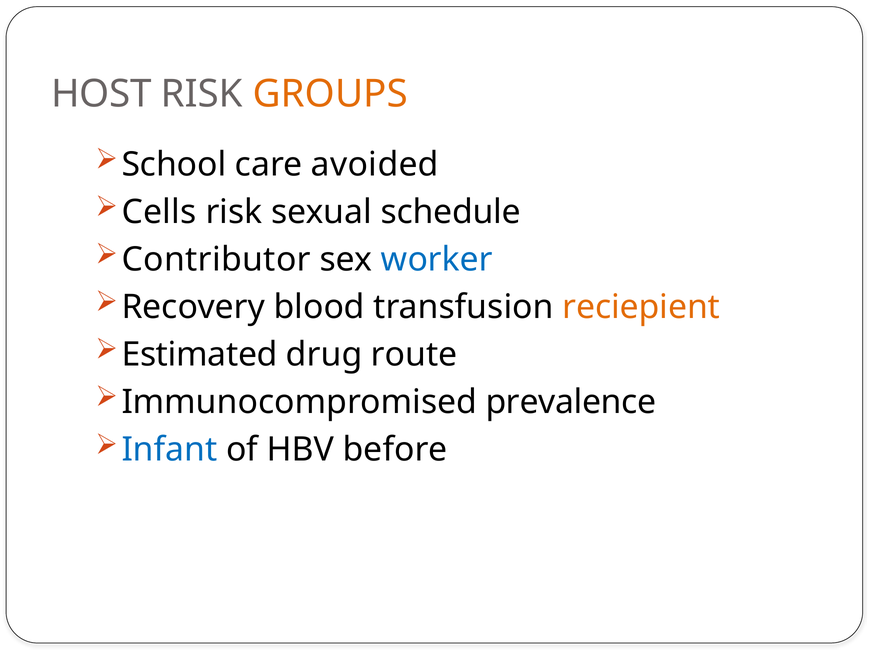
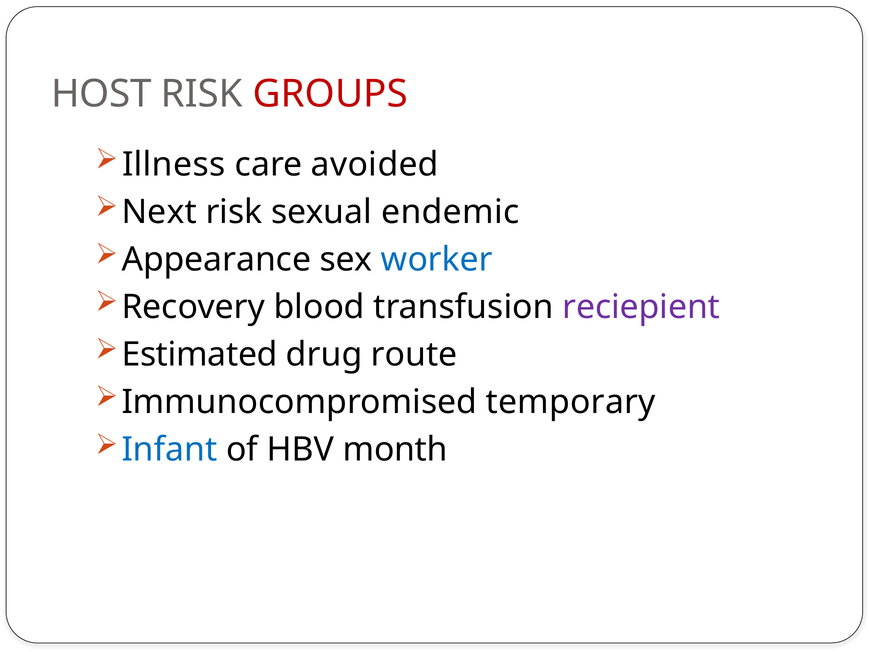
GROUPS colour: orange -> red
School: School -> Illness
Cells: Cells -> Next
schedule: schedule -> endemic
Contributor: Contributor -> Appearance
reciepient colour: orange -> purple
prevalence: prevalence -> temporary
before: before -> month
